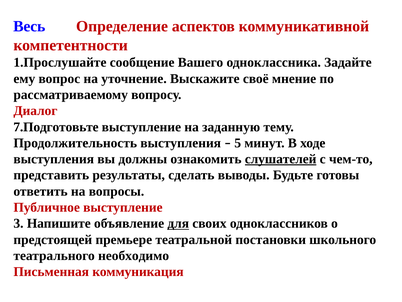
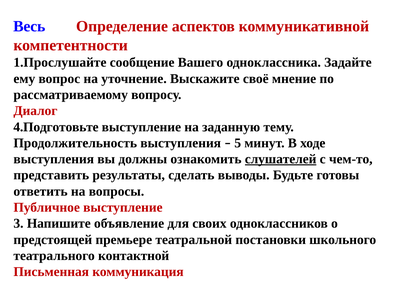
7.Подготовьте: 7.Подготовьте -> 4.Подготовьте
для underline: present -> none
необходимо: необходимо -> контактной
